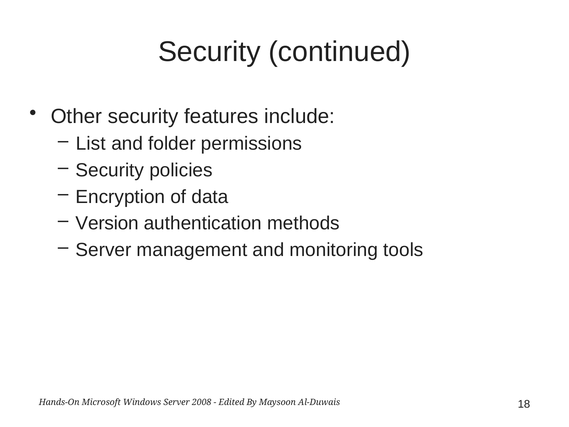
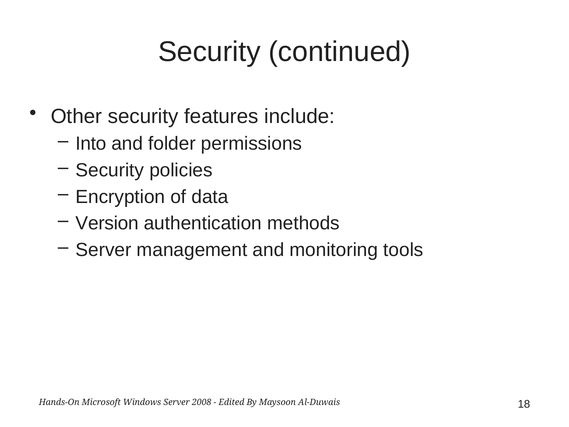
List: List -> Into
